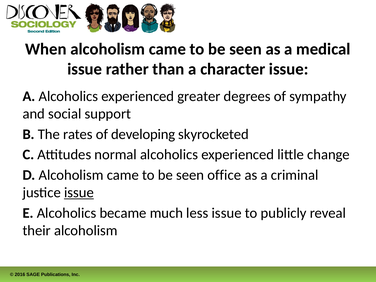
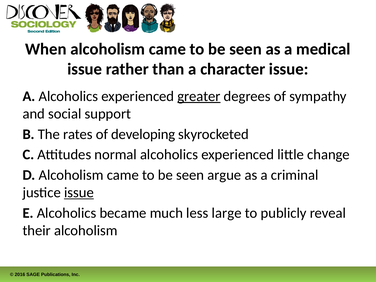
greater underline: none -> present
office: office -> argue
less issue: issue -> large
